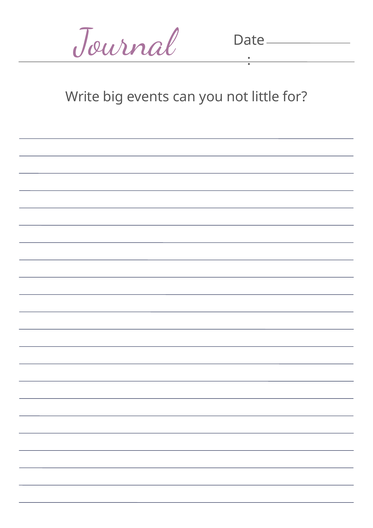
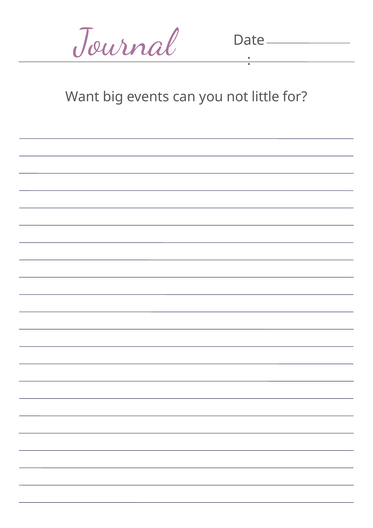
Write: Write -> Want
